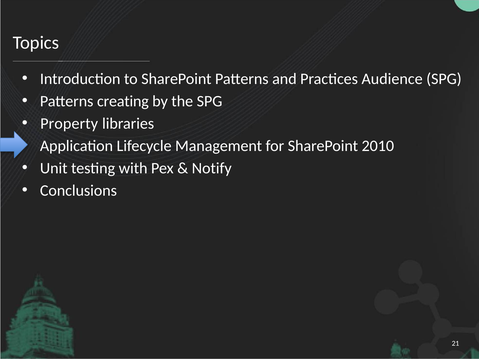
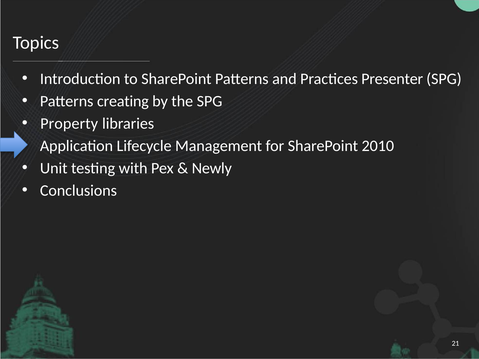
Audience: Audience -> Presenter
Notify: Notify -> Newly
